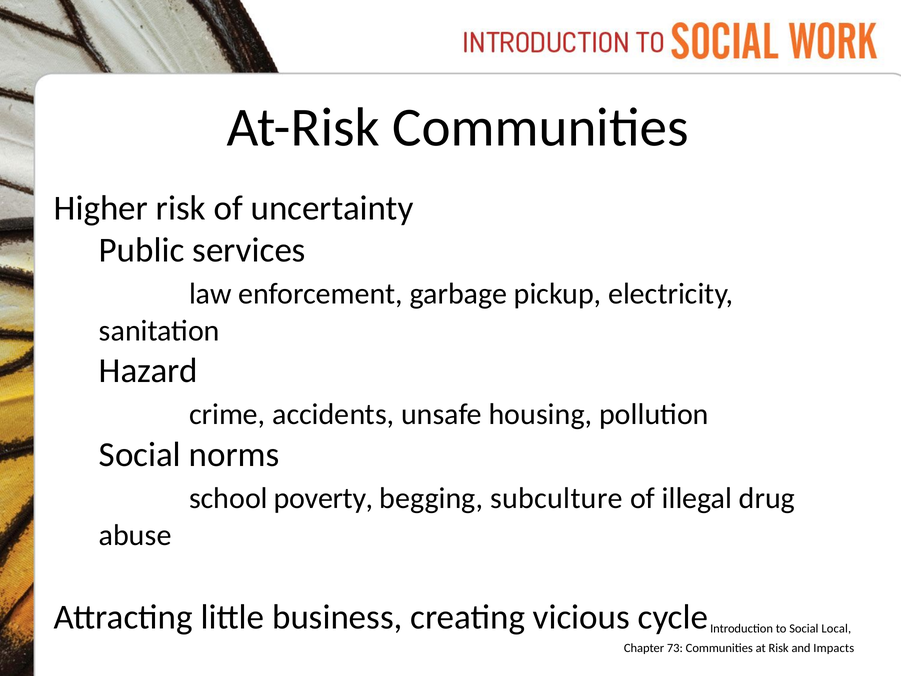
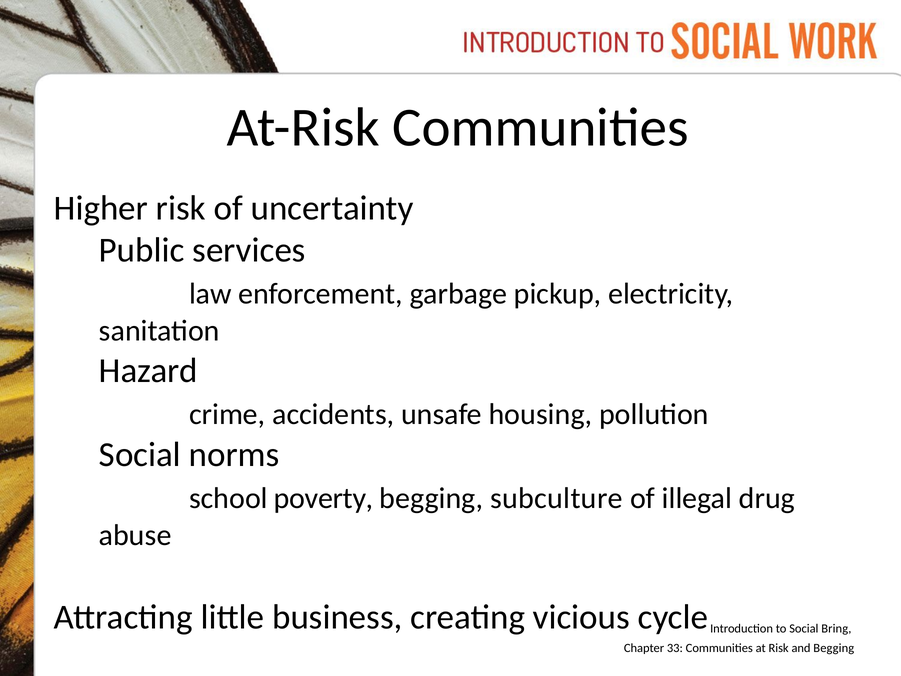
Local: Local -> Bring
73: 73 -> 33
and Impacts: Impacts -> Begging
